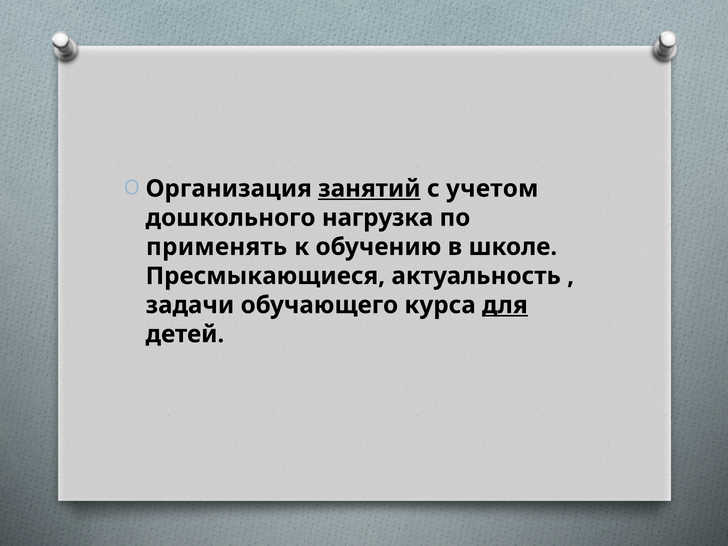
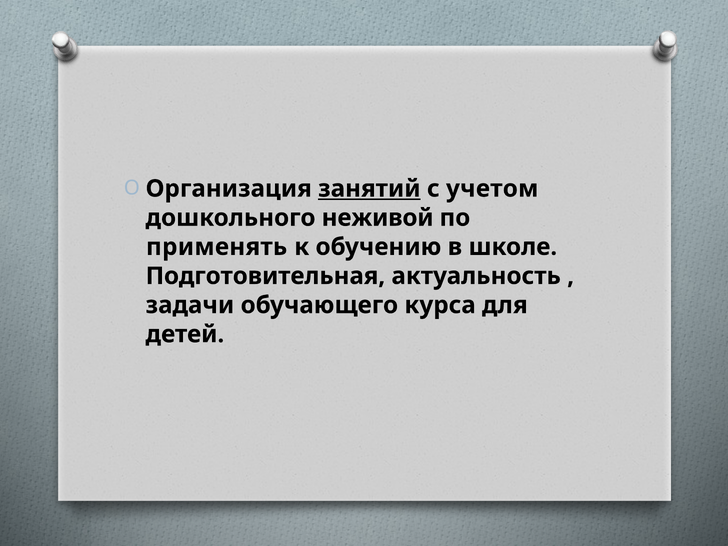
нагрузка: нагрузка -> неживой
Пресмыкающиеся: Пресмыкающиеся -> Подготовительная
для underline: present -> none
